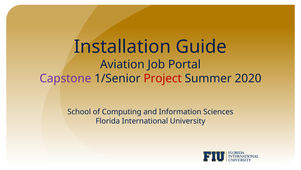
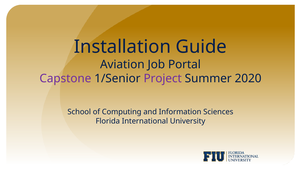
Project colour: red -> purple
